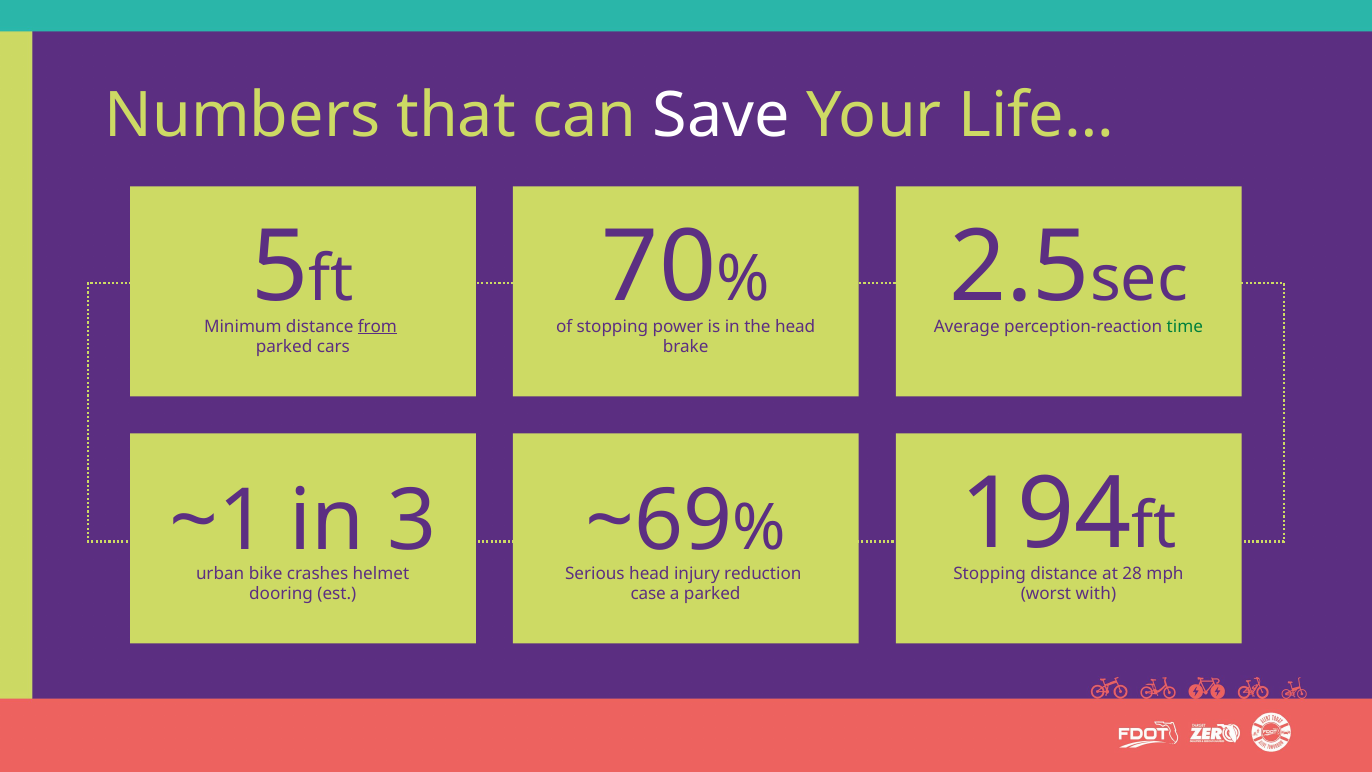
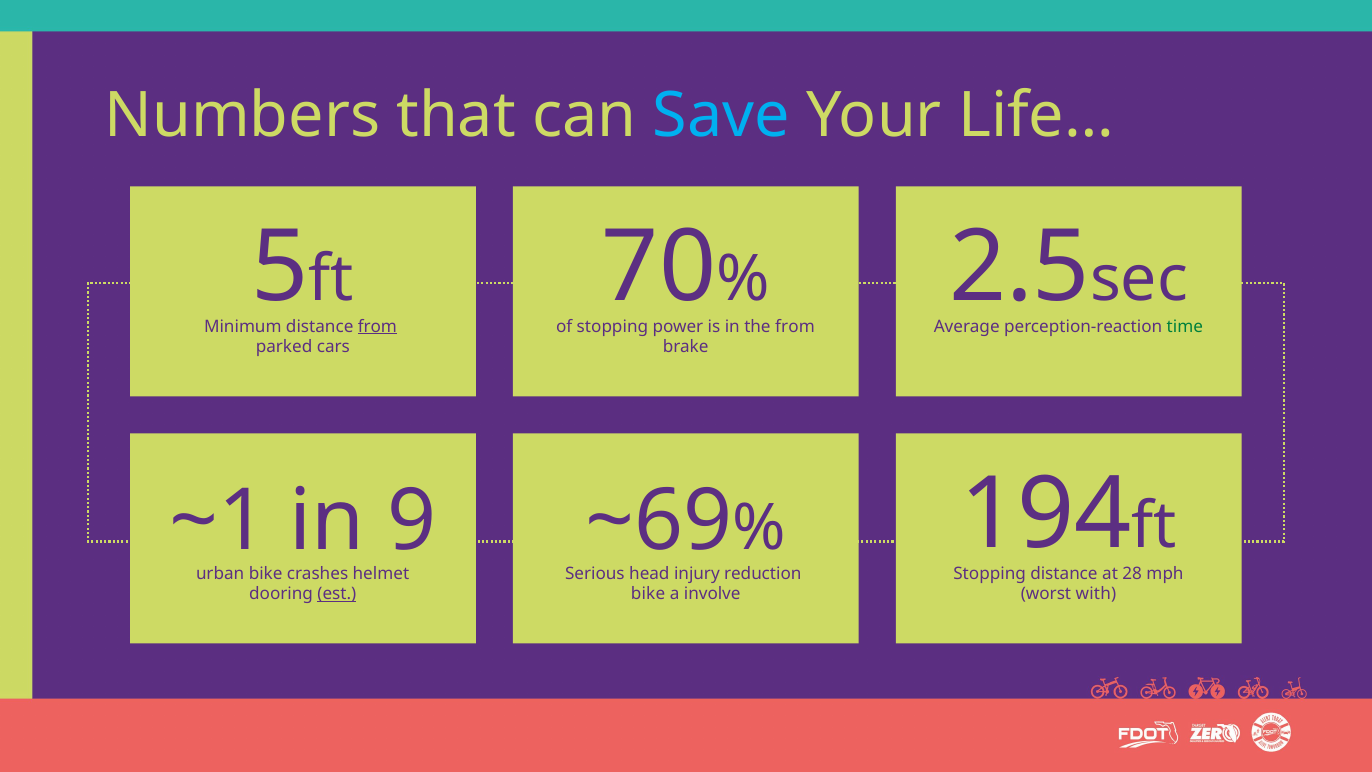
Save colour: white -> light blue
the head: head -> from
3: 3 -> 9
est underline: none -> present
case at (648, 594): case -> bike
a parked: parked -> involve
